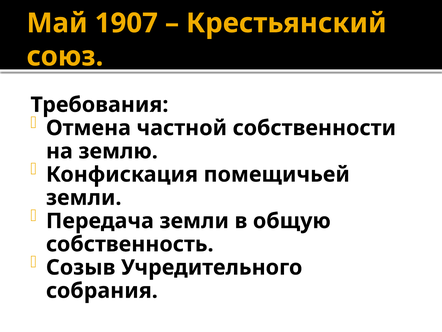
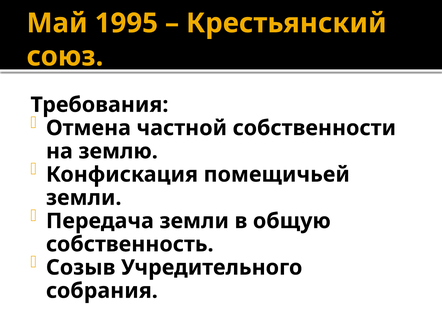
1907: 1907 -> 1995
